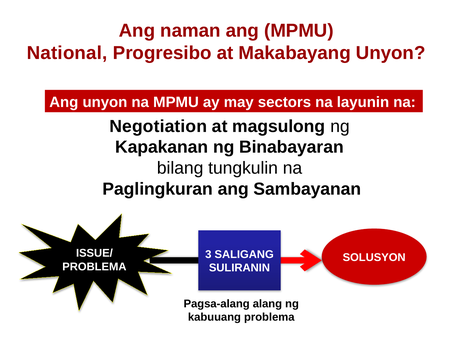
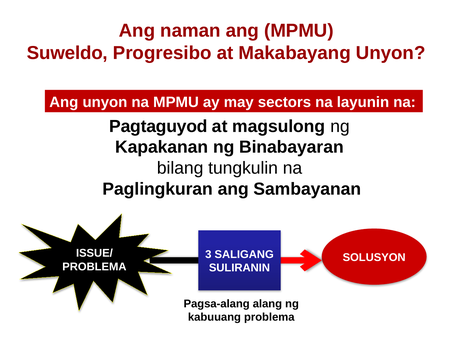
National: National -> Suweldo
Negotiation: Negotiation -> Pagtaguyod
